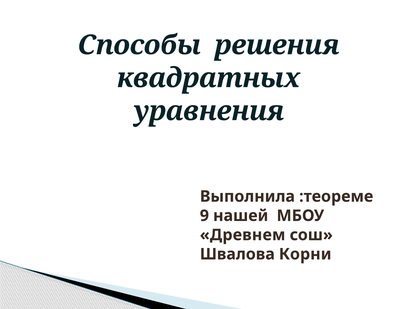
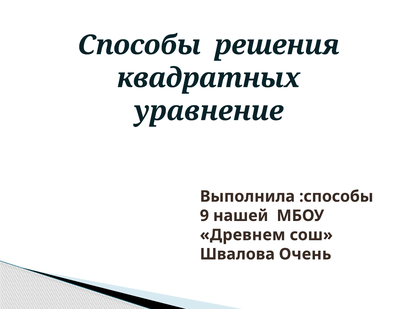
уравнения: уравнения -> уравнение
:теореме: :теореме -> :способы
Корни: Корни -> Очень
